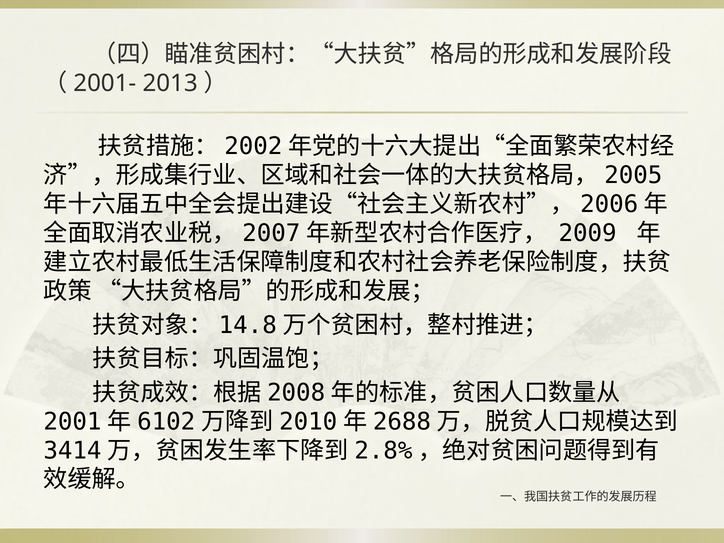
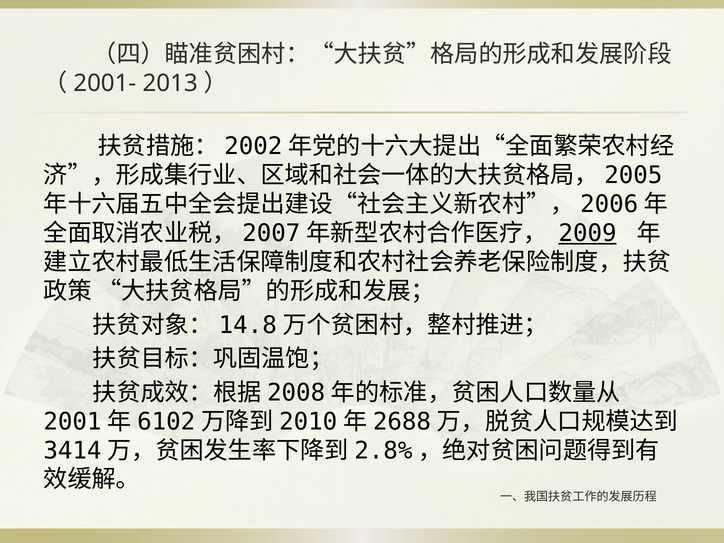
2009 underline: none -> present
